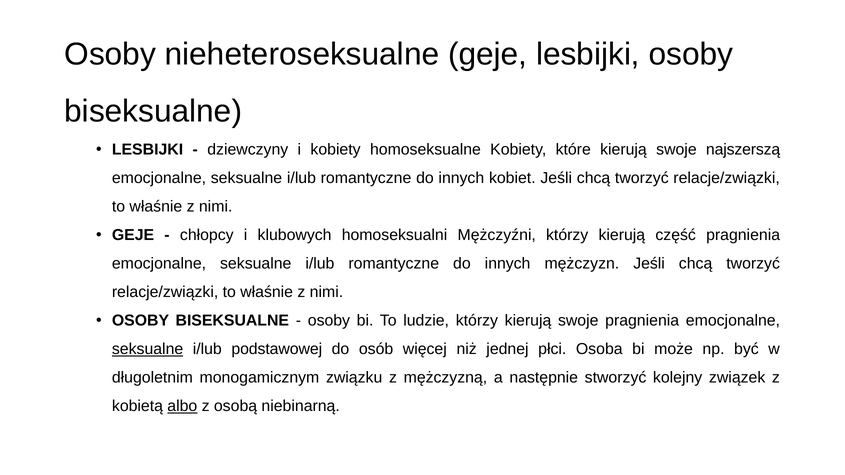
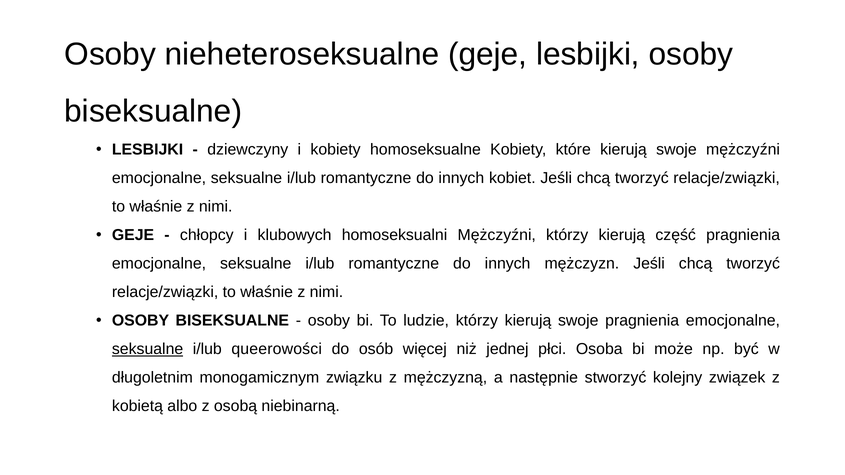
swoje najszerszą: najszerszą -> mężczyźni
podstawowej: podstawowej -> queerowości
albo underline: present -> none
